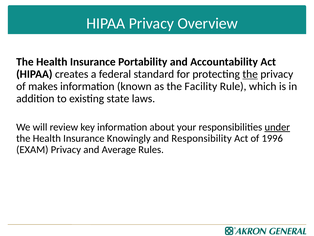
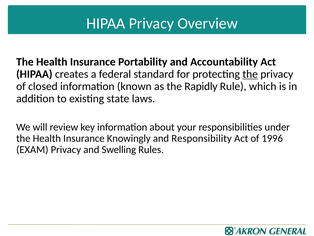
makes: makes -> closed
Facility: Facility -> Rapidly
under underline: present -> none
Average: Average -> Swelling
